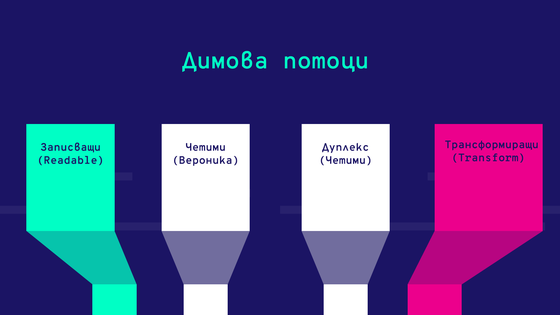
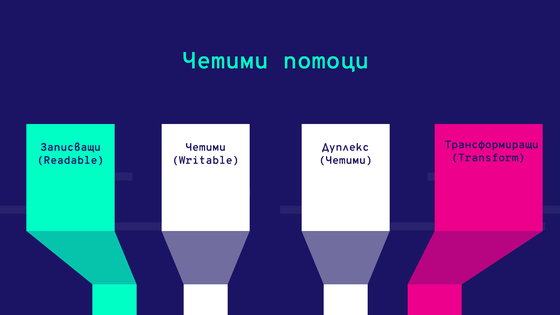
Димова at (225, 61): Димова -> Четими
Вероника: Вероника -> Writable
